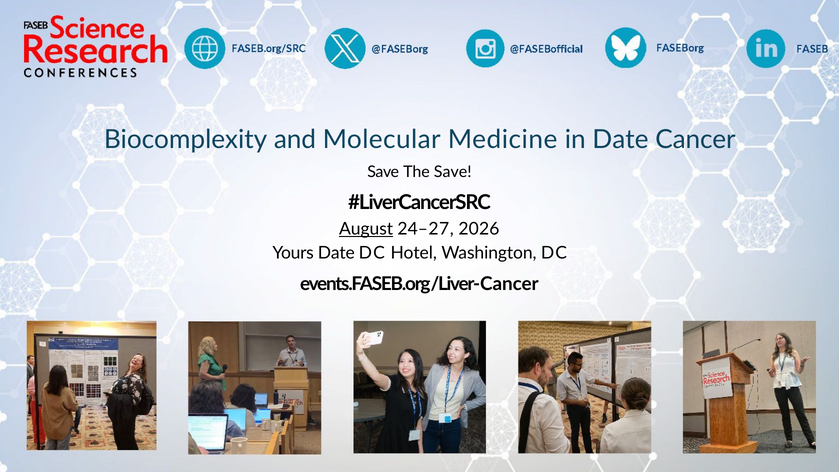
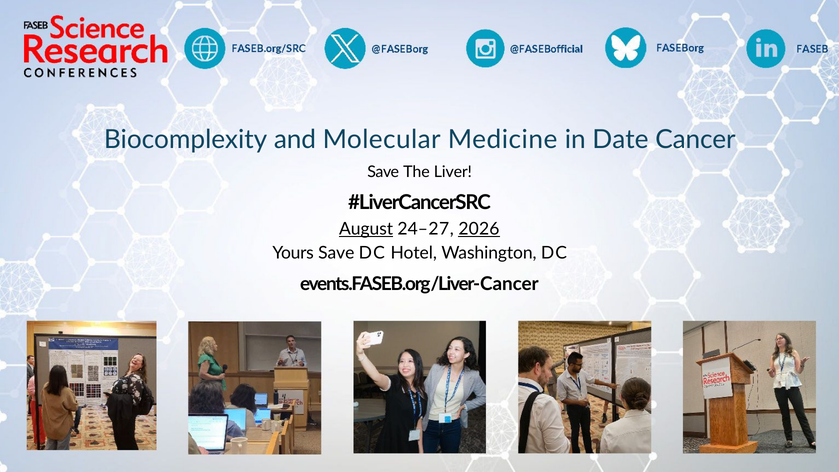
The Save: Save -> Liver
2026 underline: none -> present
Yours Date: Date -> Save
